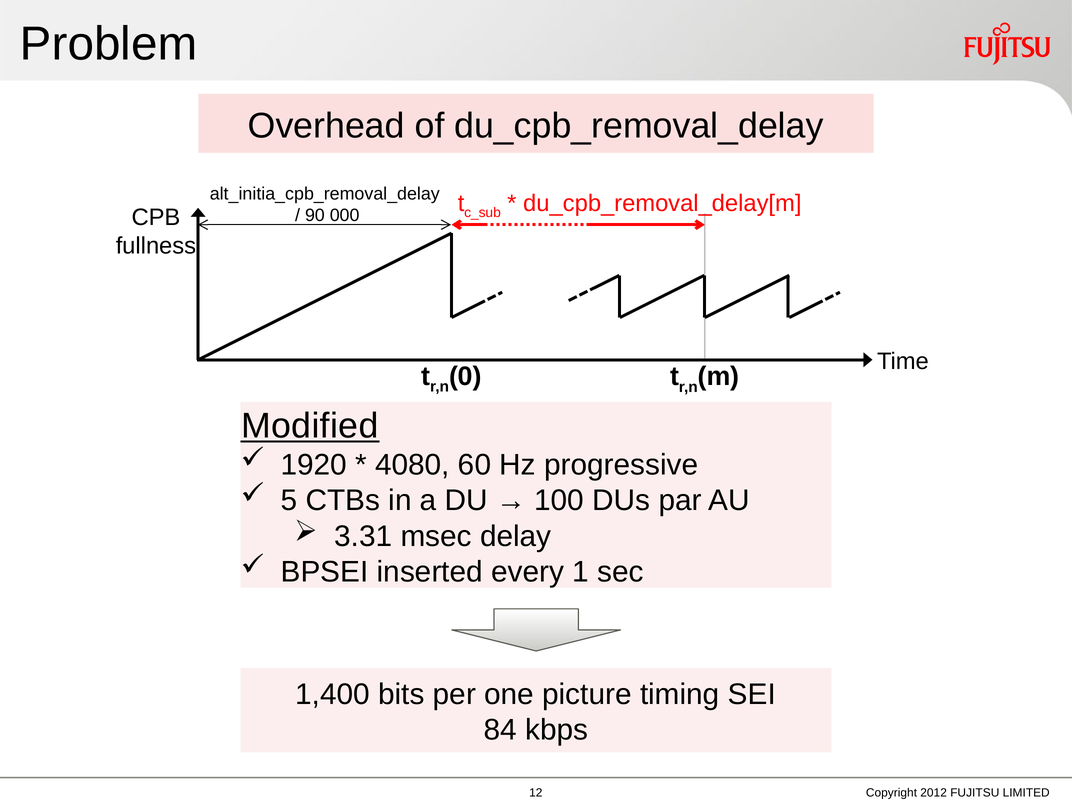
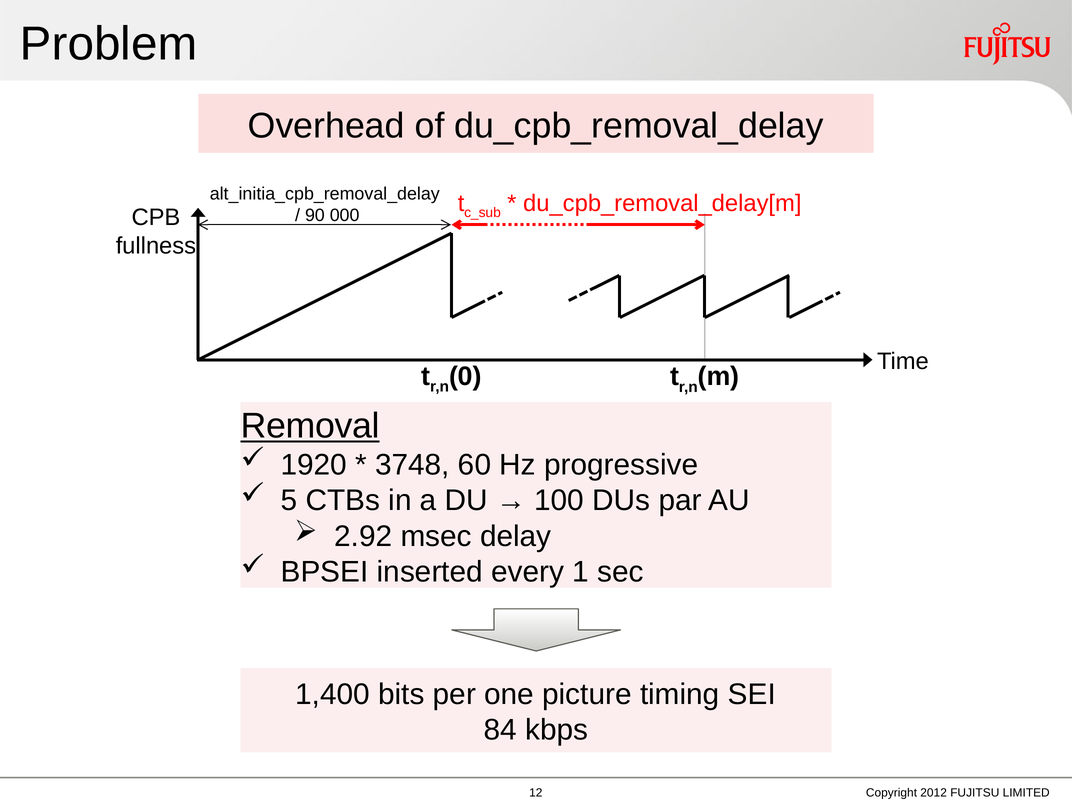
Modified: Modified -> Removal
4080: 4080 -> 3748
3.31: 3.31 -> 2.92
